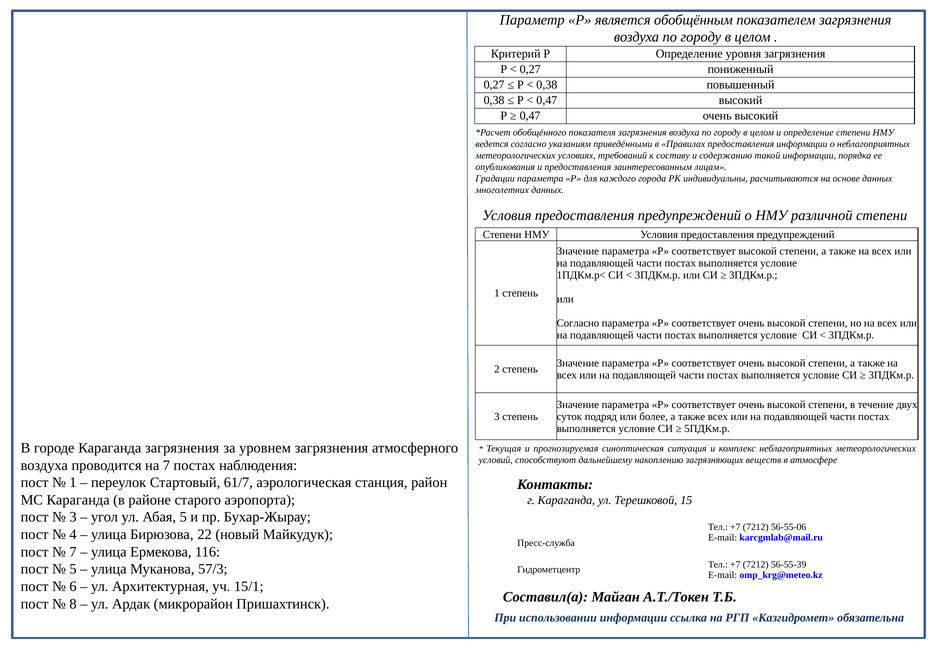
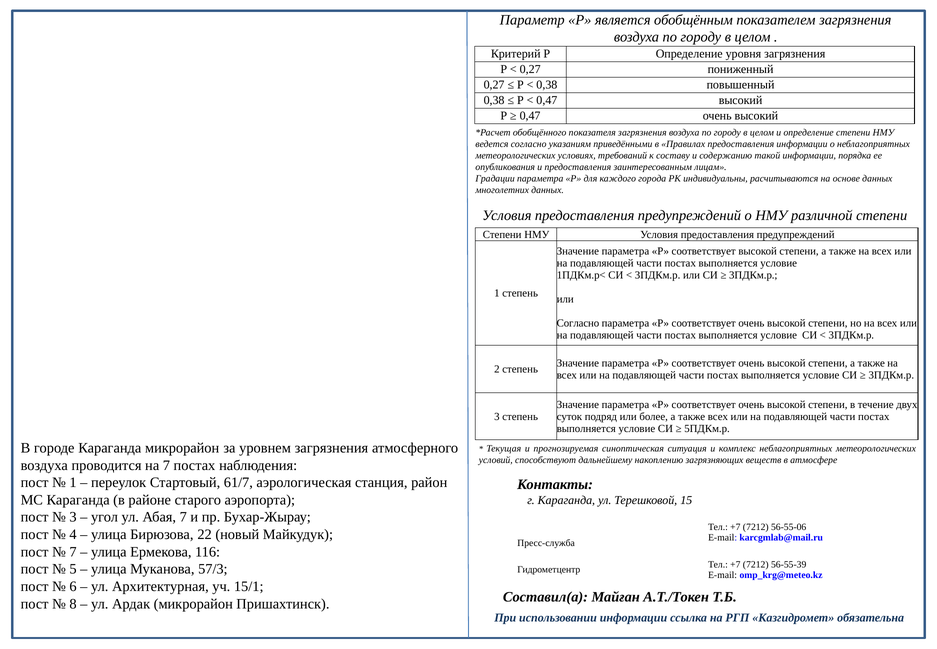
Караганда загрязнения: загрязнения -> микрорайон
Абая 5: 5 -> 7
